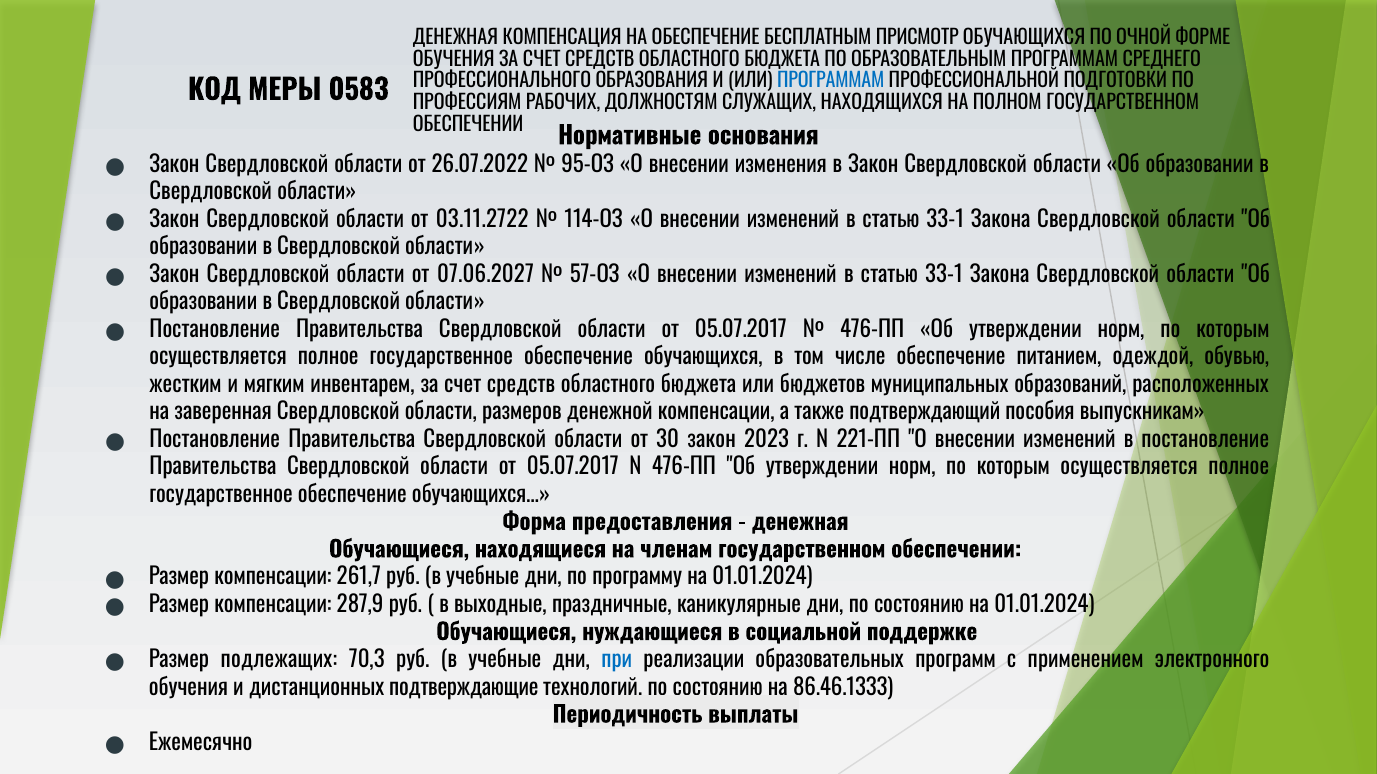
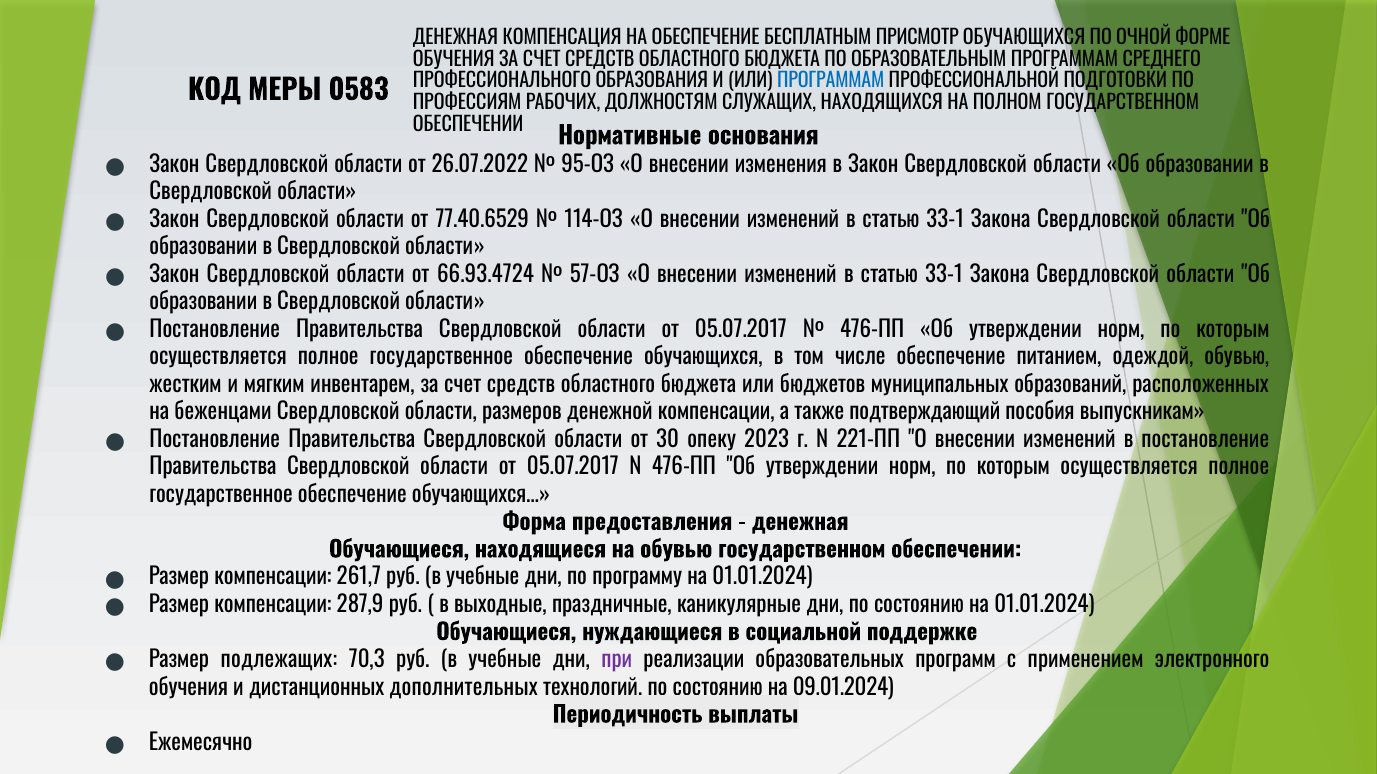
03.11.2722: 03.11.2722 -> 77.40.6529
07.06.2027: 07.06.2027 -> 66.93.4724
заверенная: заверенная -> беженцами
30 закон: закон -> опеку
на членам: членам -> обувью
при colour: blue -> purple
подтверждающие: подтверждающие -> дополнительных
86.46.1333: 86.46.1333 -> 09.01.2024
